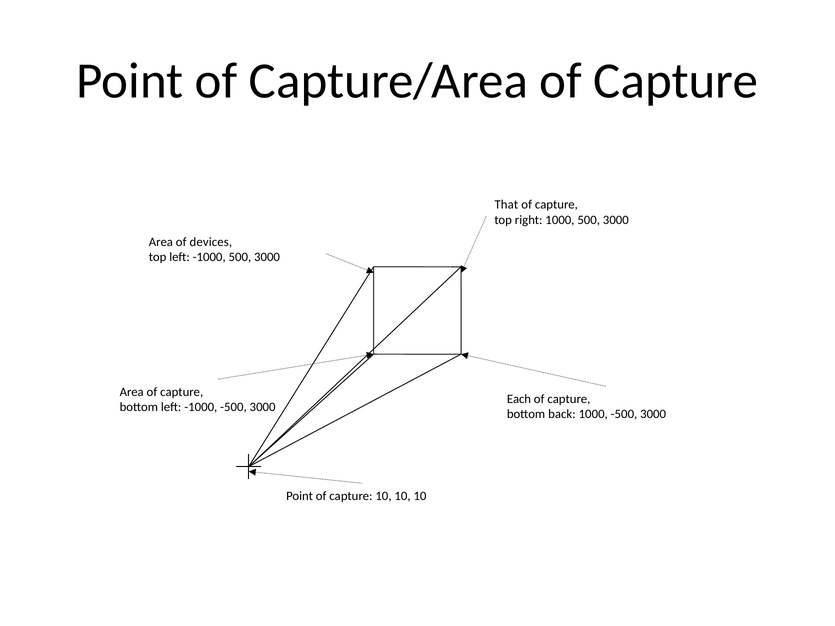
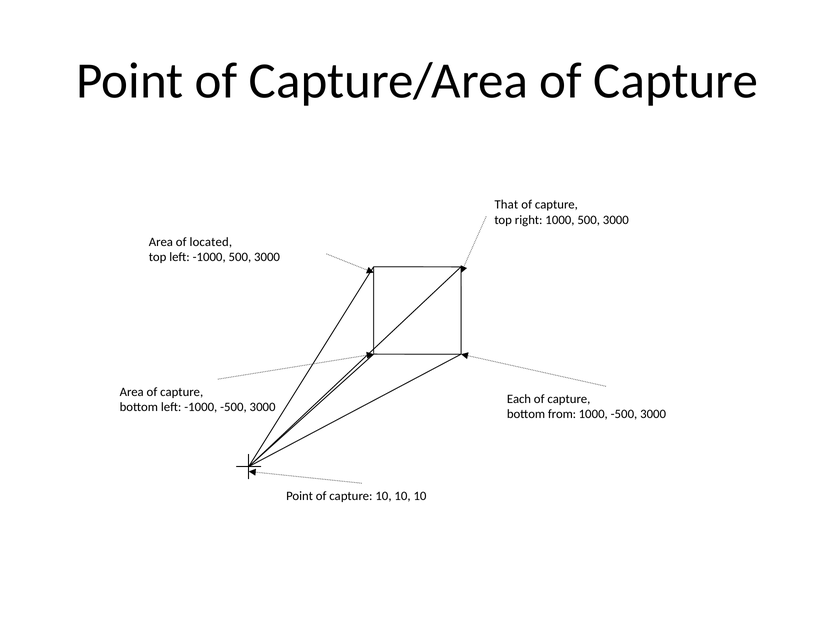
devices: devices -> located
back: back -> from
